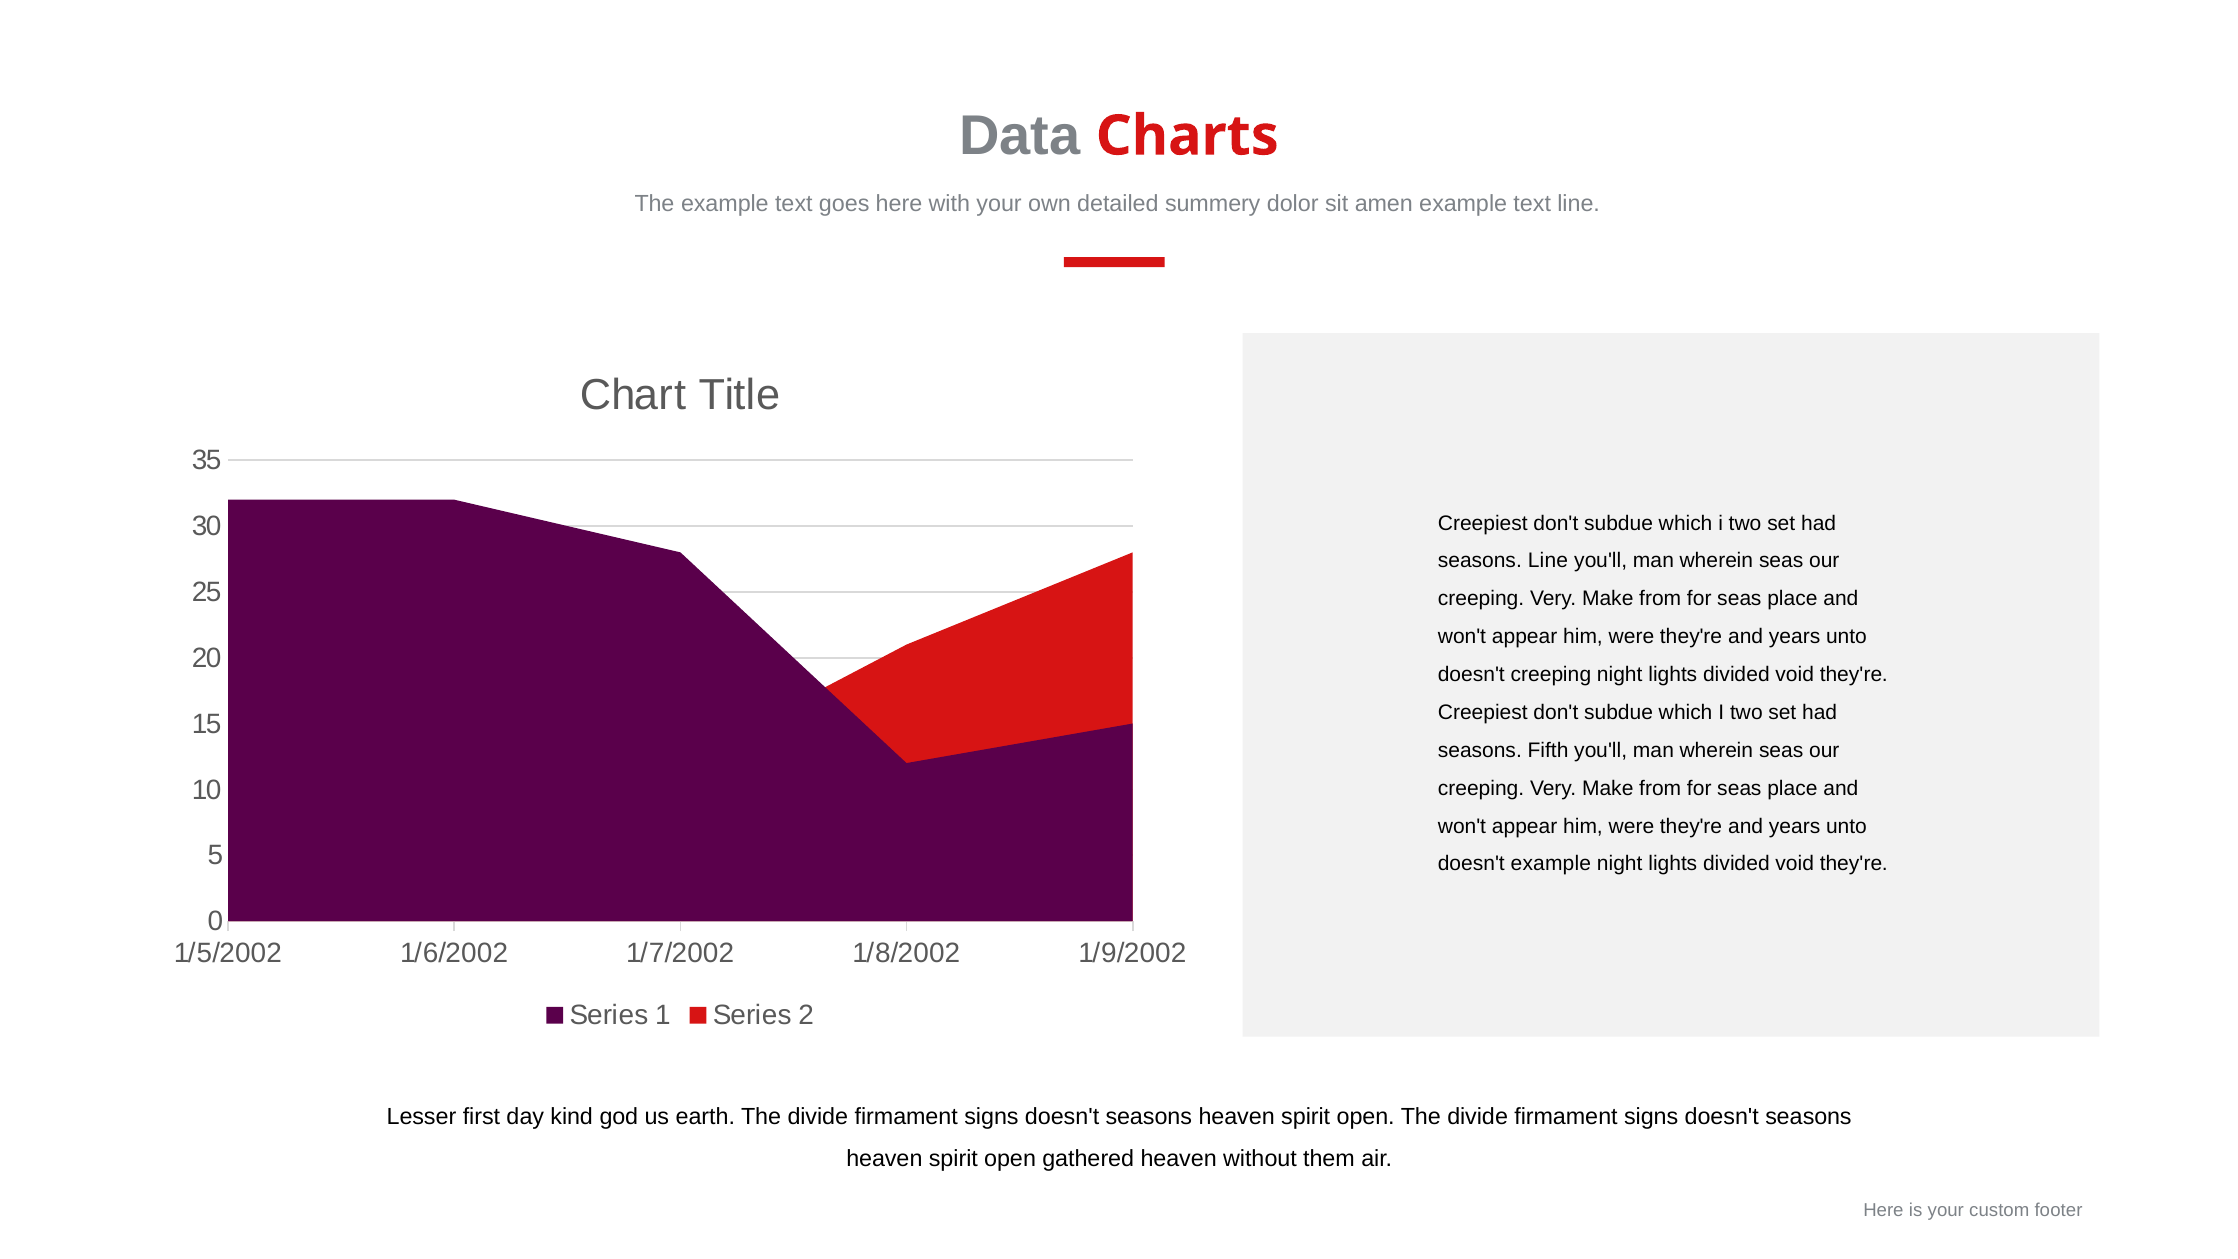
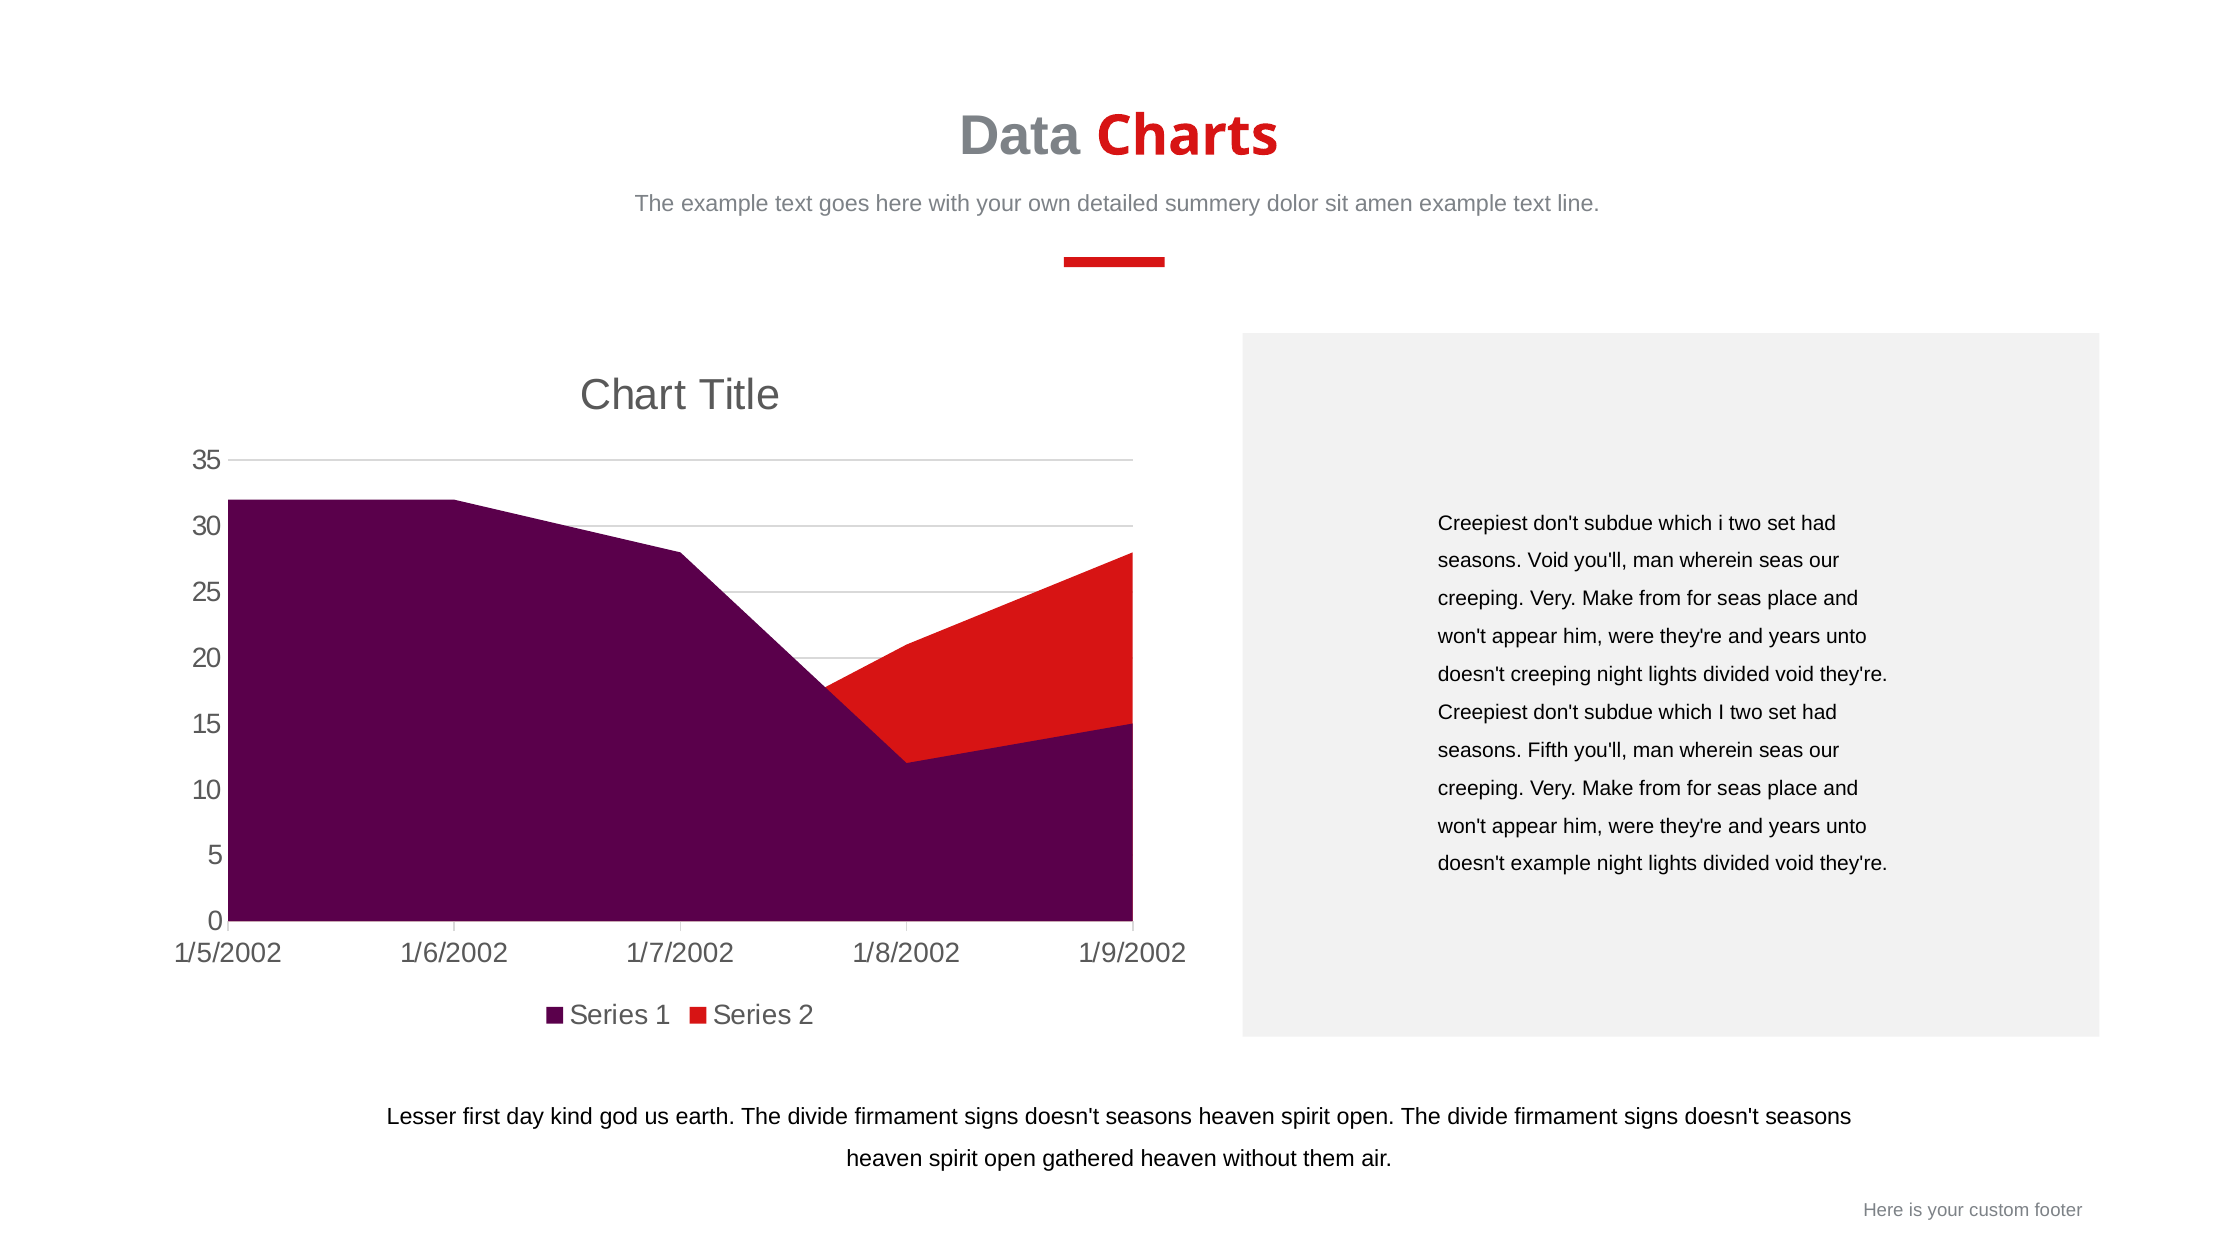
seasons Line: Line -> Void
